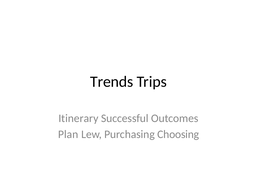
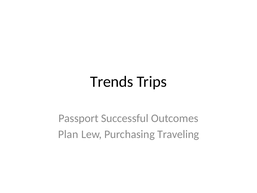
Itinerary: Itinerary -> Passport
Choosing: Choosing -> Traveling
